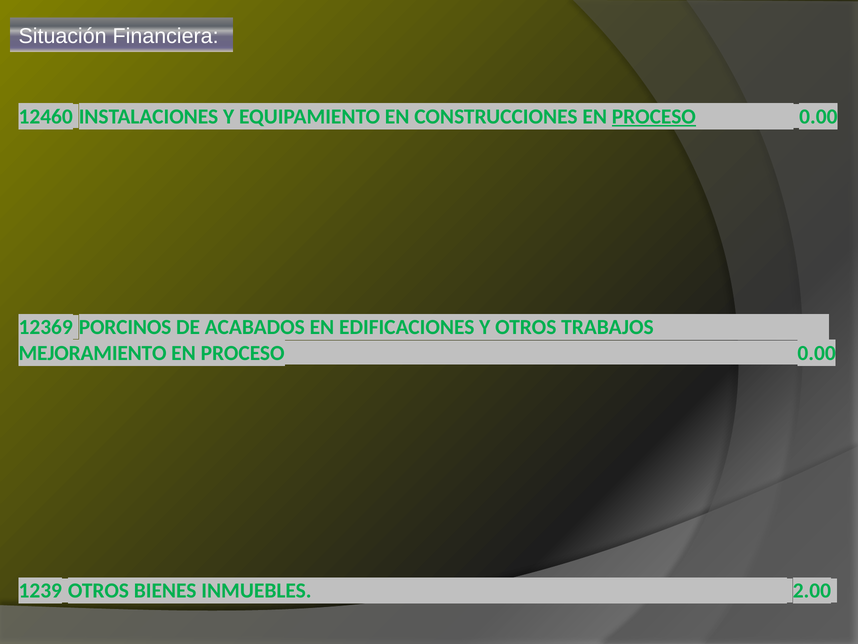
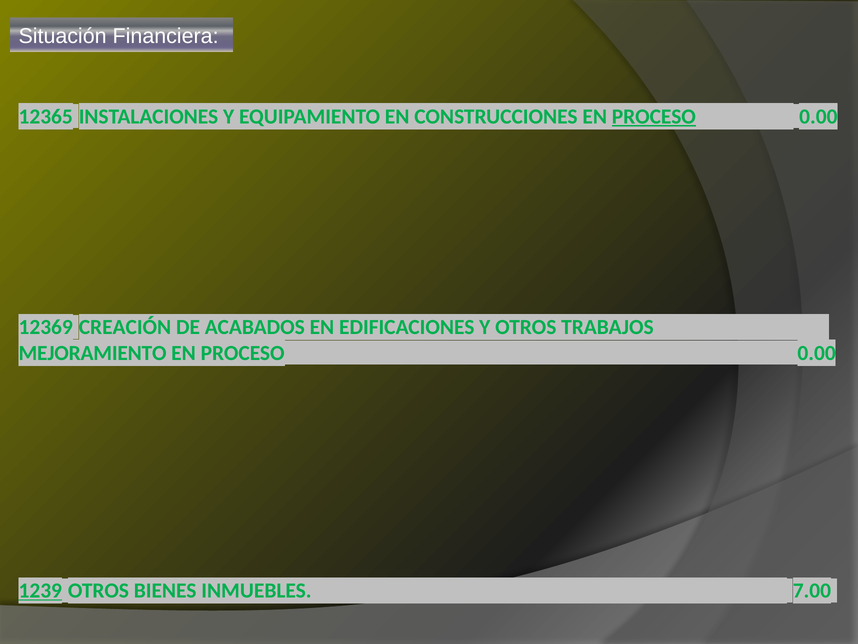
12460: 12460 -> 12365
PORCINOS: PORCINOS -> CREACIÓN
1239 underline: none -> present
2.00: 2.00 -> 7.00
